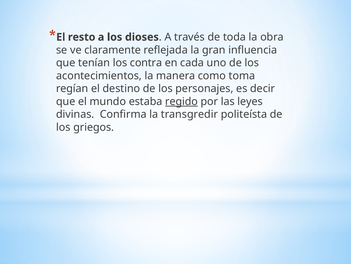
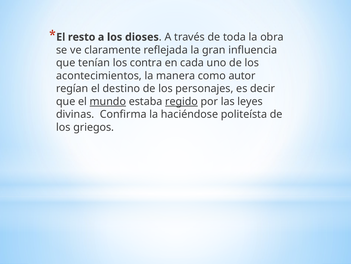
toma: toma -> autor
mundo underline: none -> present
transgredir: transgredir -> haciéndose
